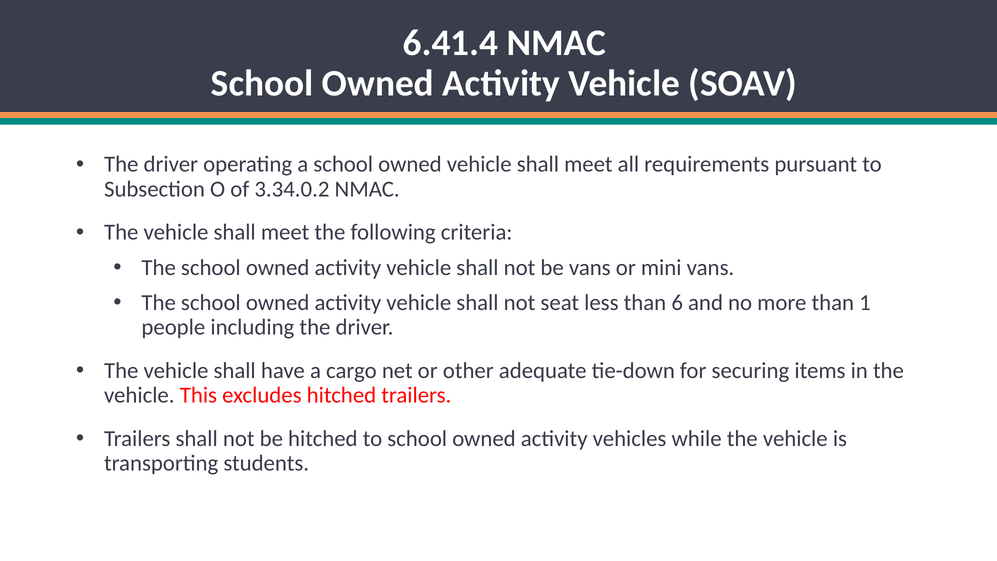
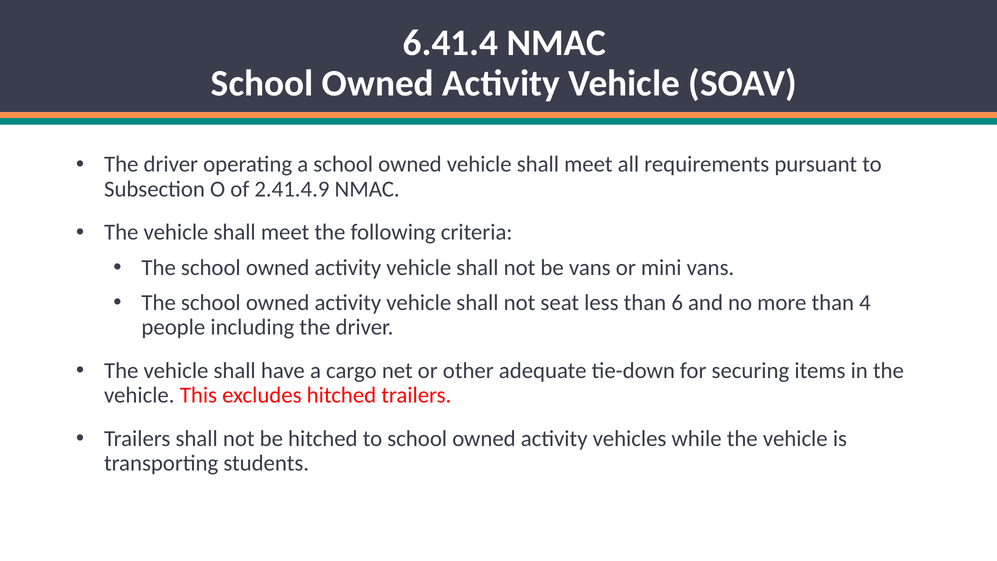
3.34.0.2: 3.34.0.2 -> 2.41.4.9
1: 1 -> 4
